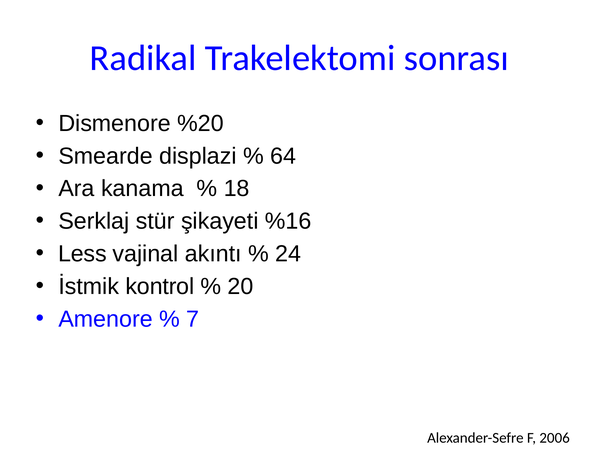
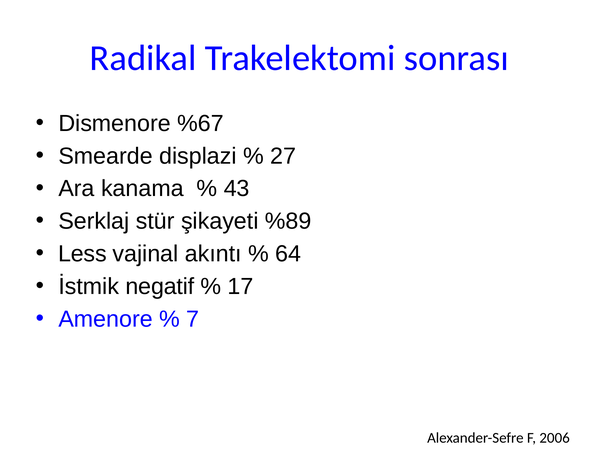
%20: %20 -> %67
64: 64 -> 27
18: 18 -> 43
%16: %16 -> %89
24: 24 -> 64
kontrol: kontrol -> negatif
20: 20 -> 17
